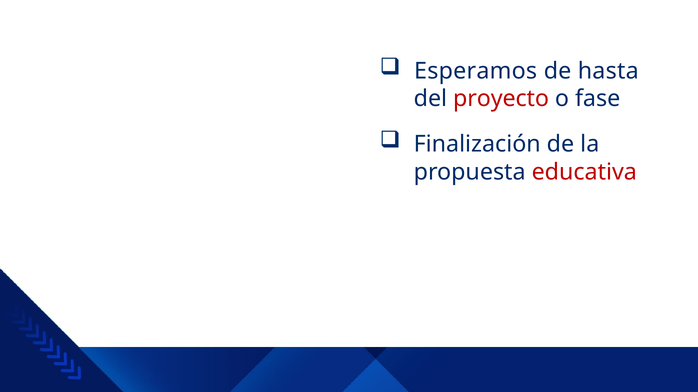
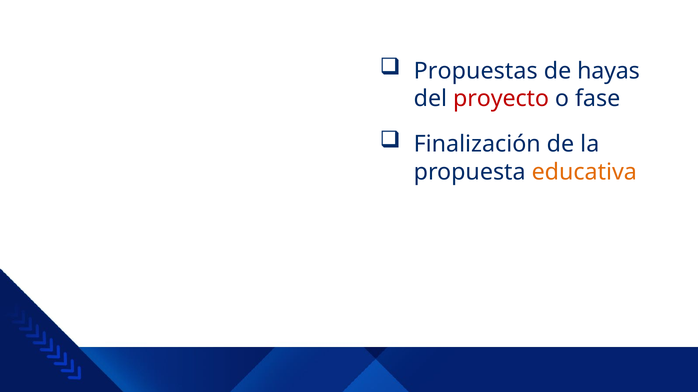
Esperamos: Esperamos -> Propuestas
hasta: hasta -> hayas
educativa colour: red -> orange
